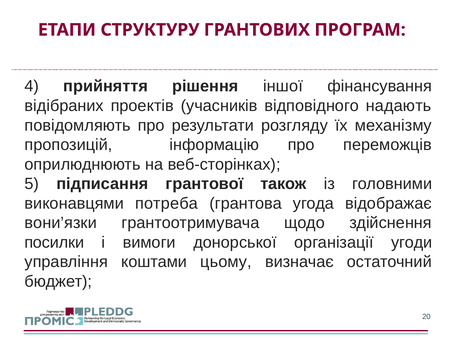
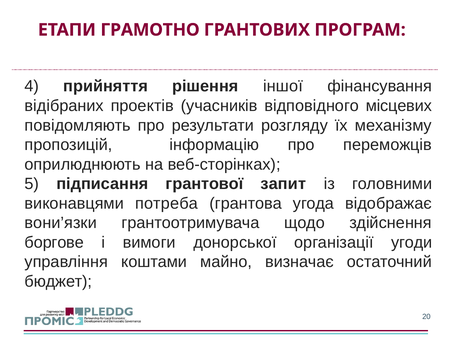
СТРУКТУРУ: СТРУКТУРУ -> ГРАМОТНО
надають: надають -> місцевих
також: також -> запит
посилки: посилки -> боргове
цьому: цьому -> майно
